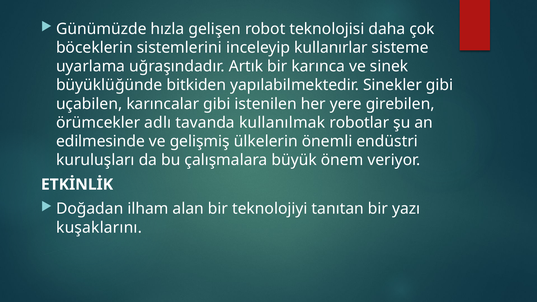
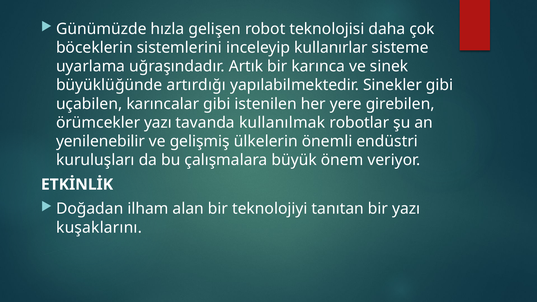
bitkiden: bitkiden -> artırdığı
örümcekler adlı: adlı -> yazı
edilmesinde: edilmesinde -> yenilenebilir
